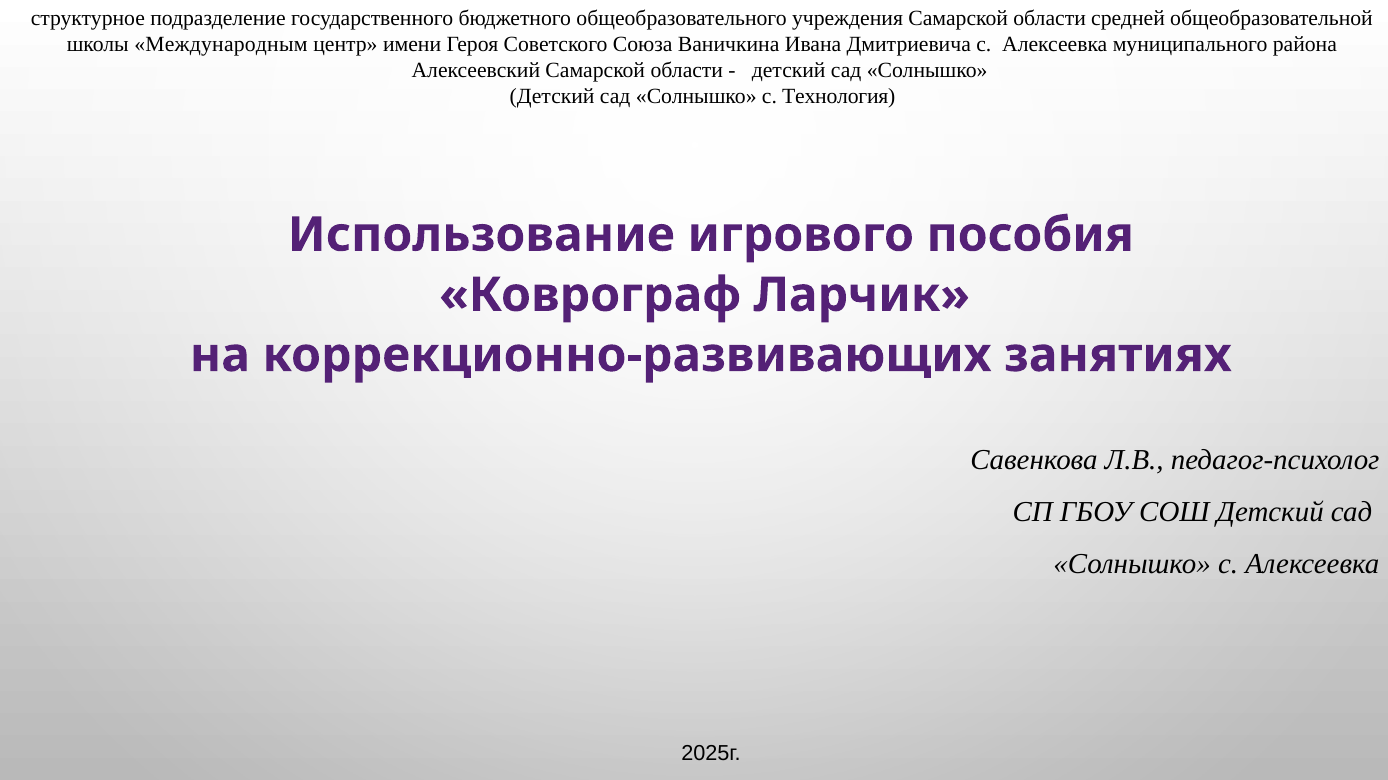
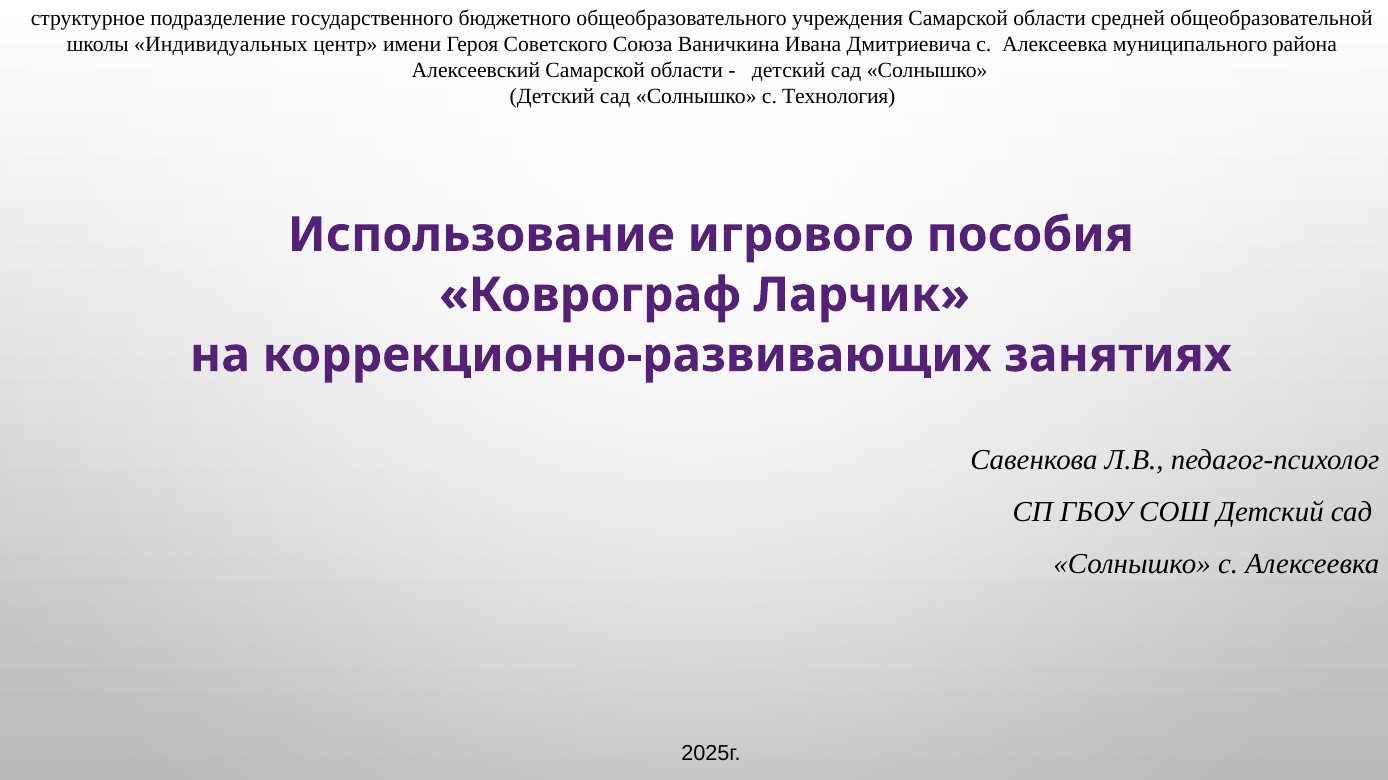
Международным: Международным -> Индивидуальных
